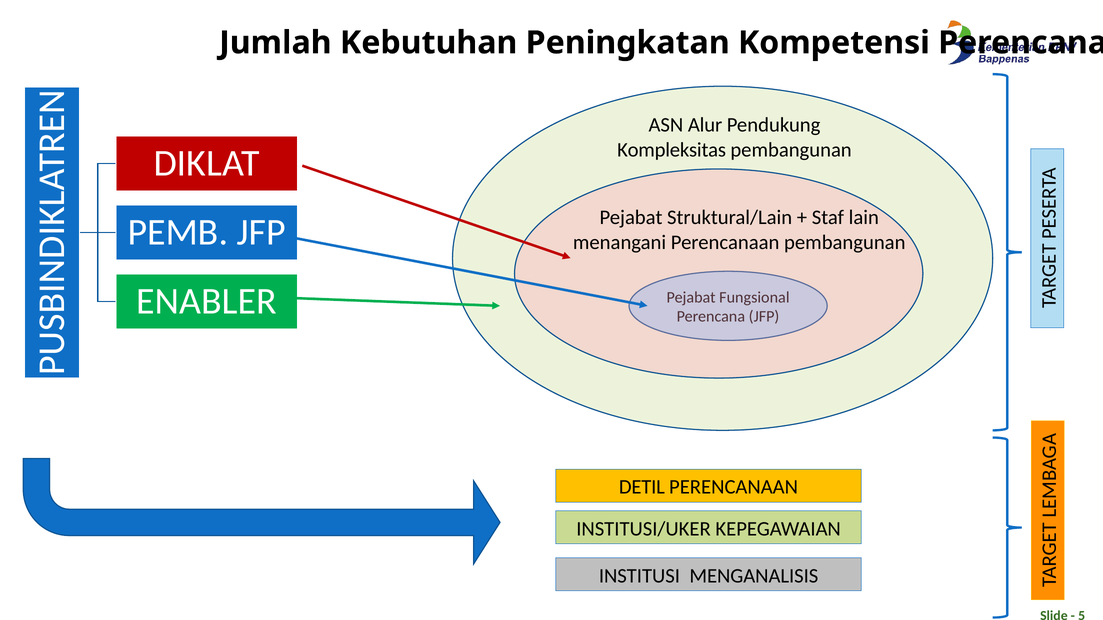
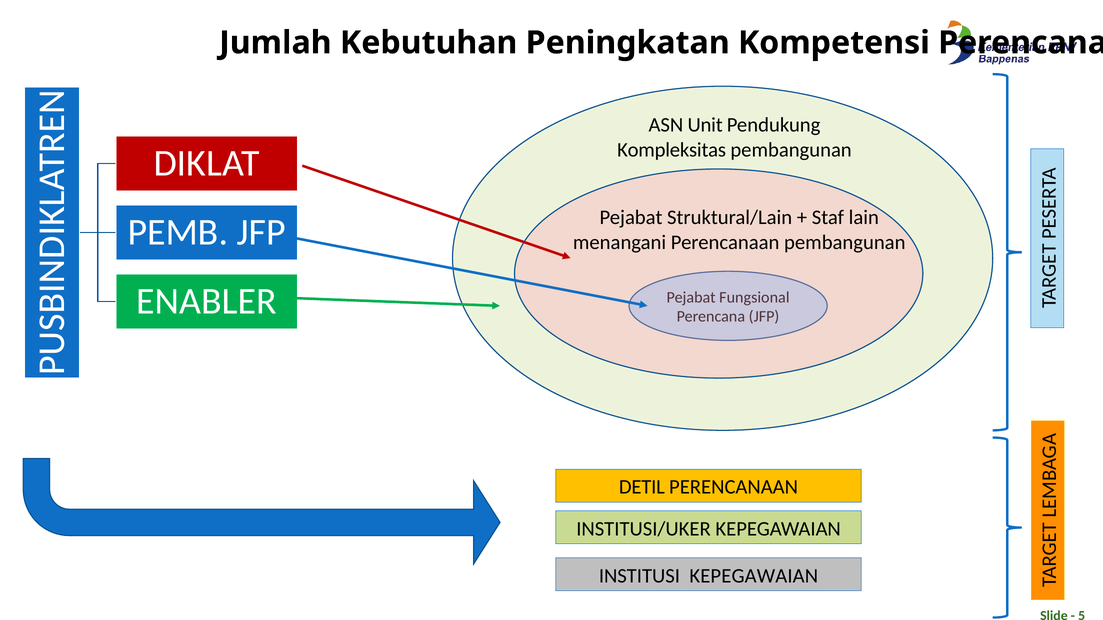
Alur: Alur -> Unit
INSTITUSI MENGANALISIS: MENGANALISIS -> KEPEGAWAIAN
